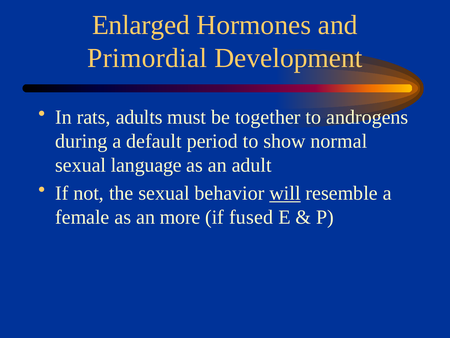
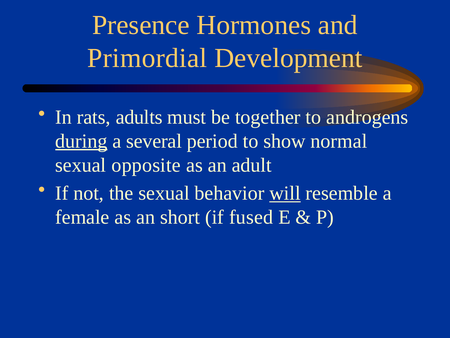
Enlarged: Enlarged -> Presence
during underline: none -> present
default: default -> several
language: language -> opposite
more: more -> short
